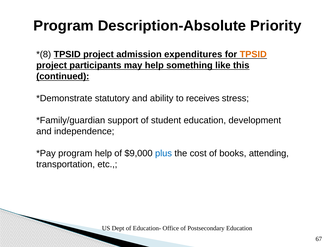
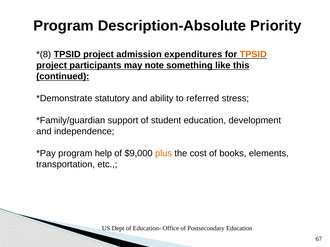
may help: help -> note
receives: receives -> referred
plus colour: blue -> orange
attending: attending -> elements
